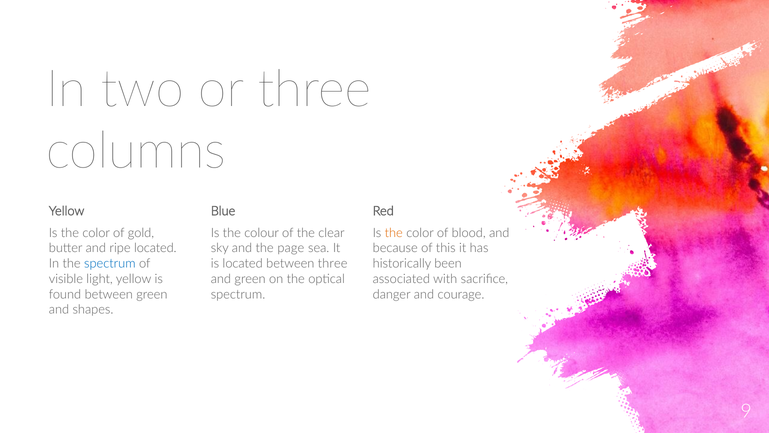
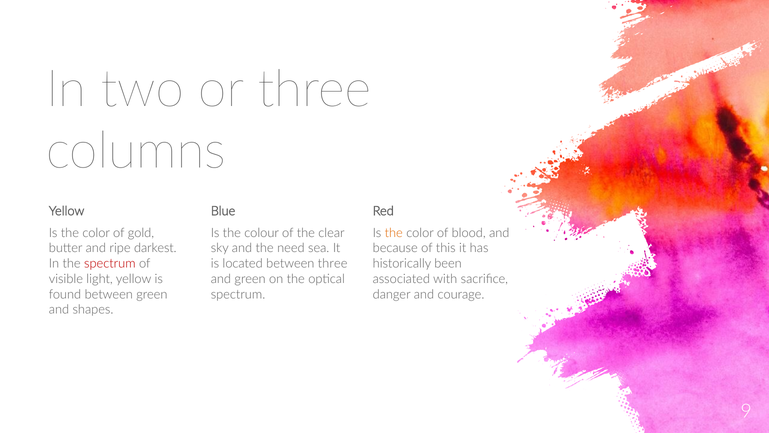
ripe located: located -> darkest
page: page -> need
spectrum at (110, 263) colour: blue -> red
